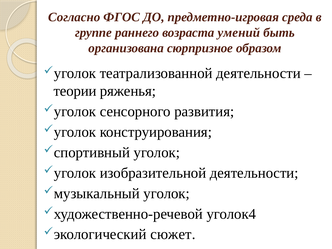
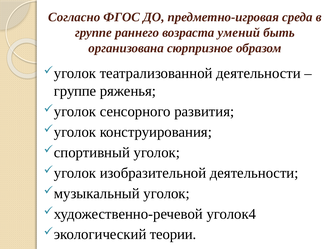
теории at (75, 91): теории -> группе
сюжет: сюжет -> теории
